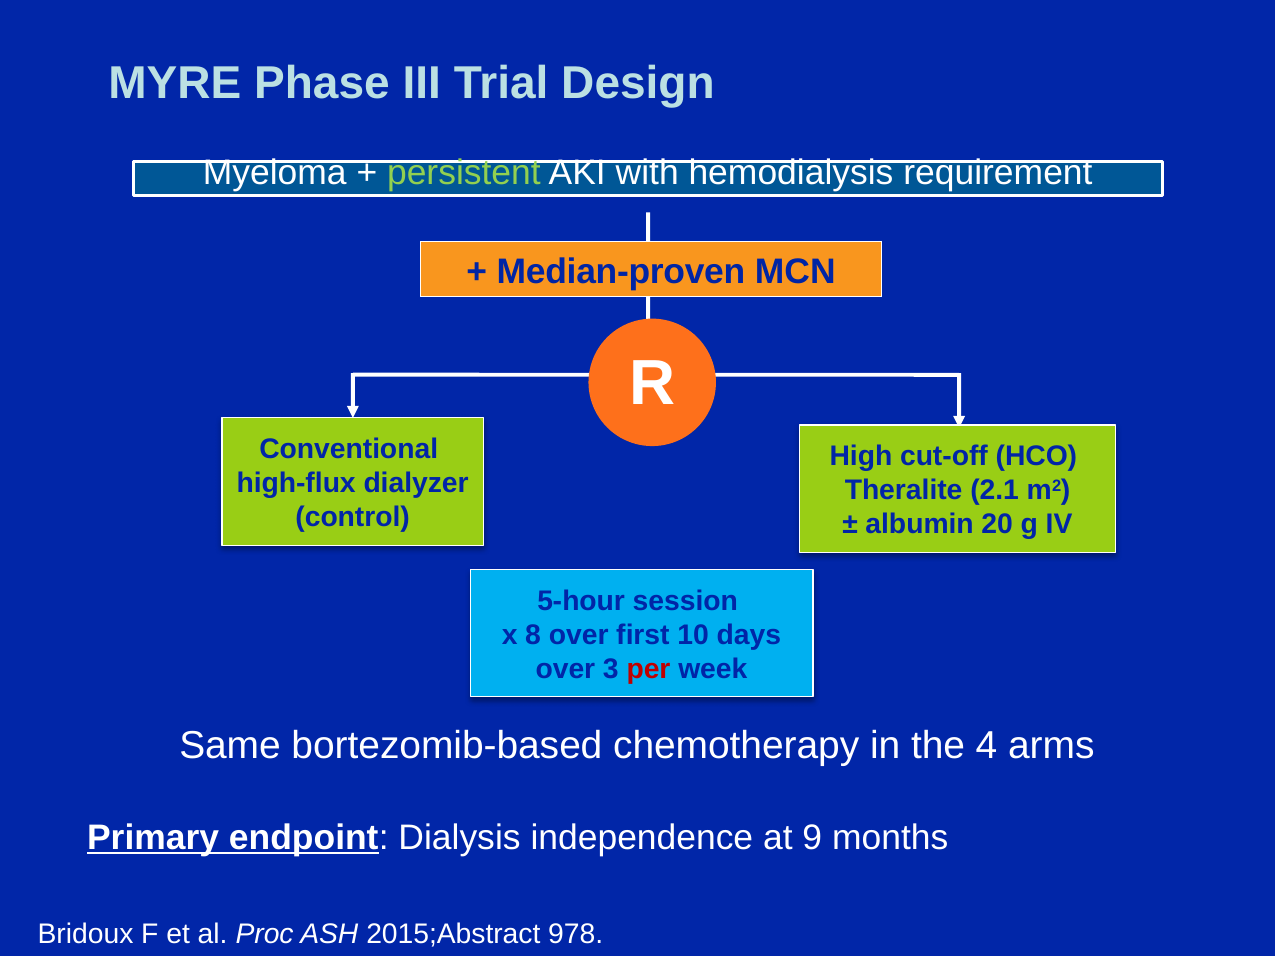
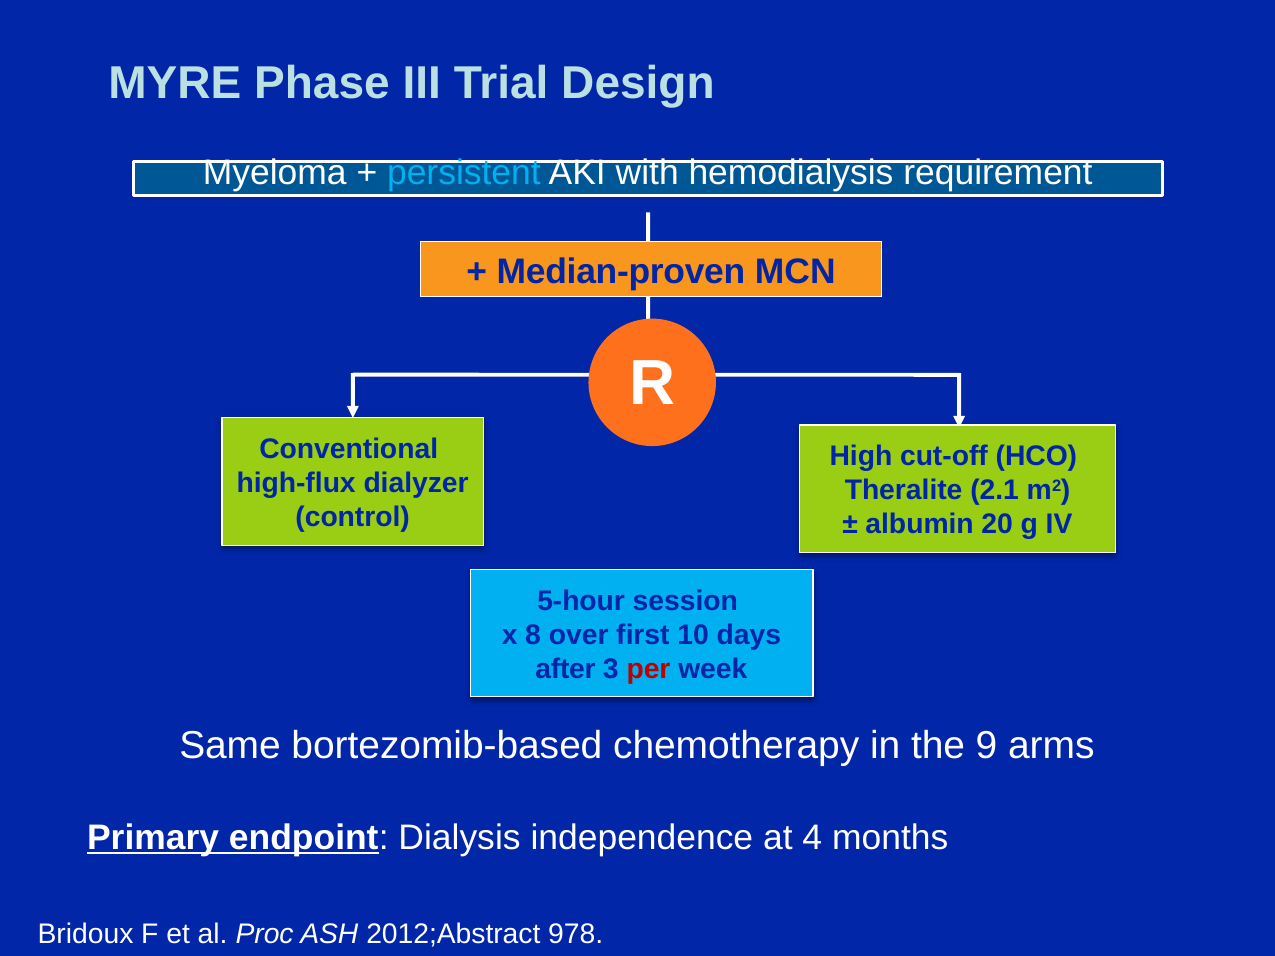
persistent colour: light green -> light blue
over at (565, 669): over -> after
4: 4 -> 9
9: 9 -> 4
2015;Abstract: 2015;Abstract -> 2012;Abstract
